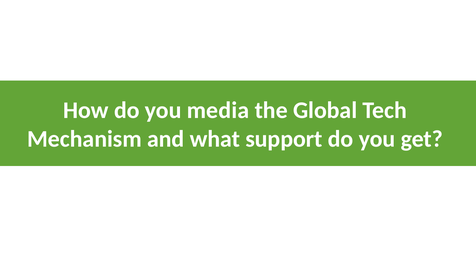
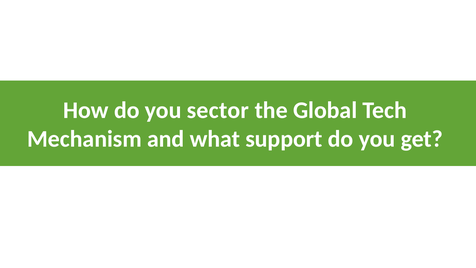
media: media -> sector
